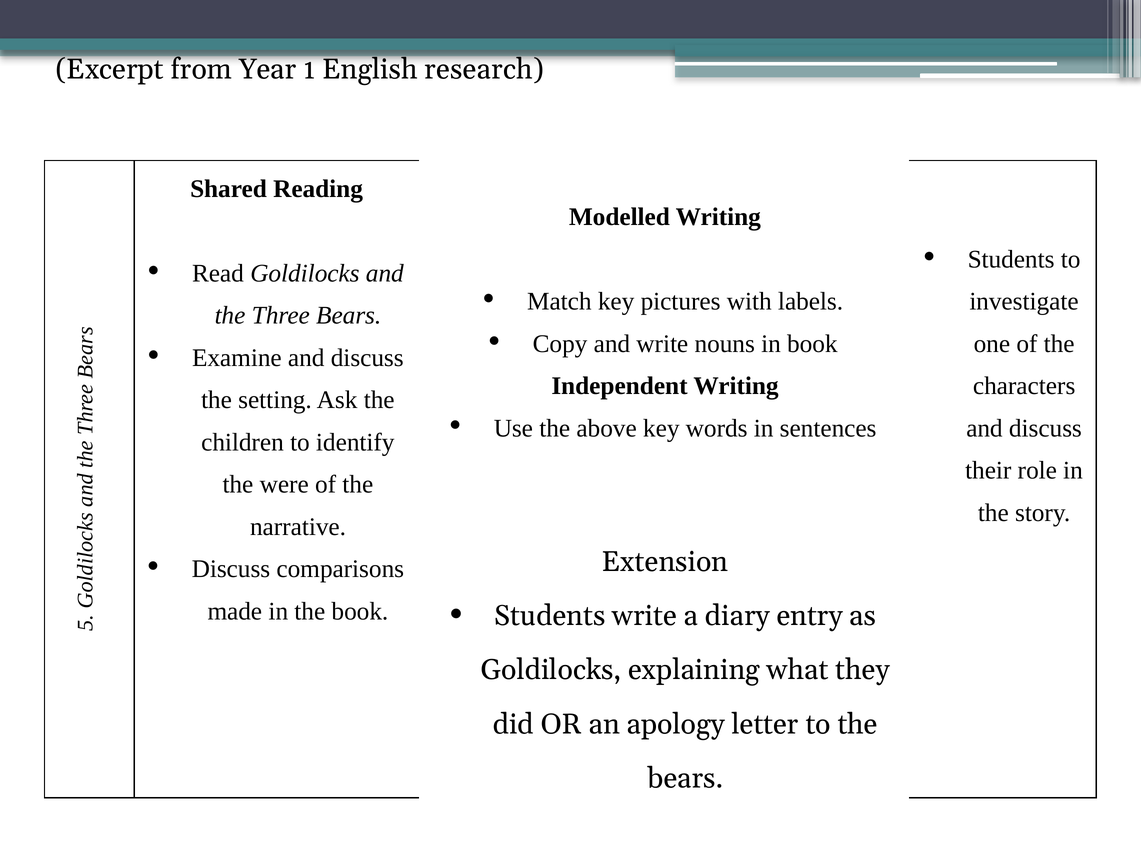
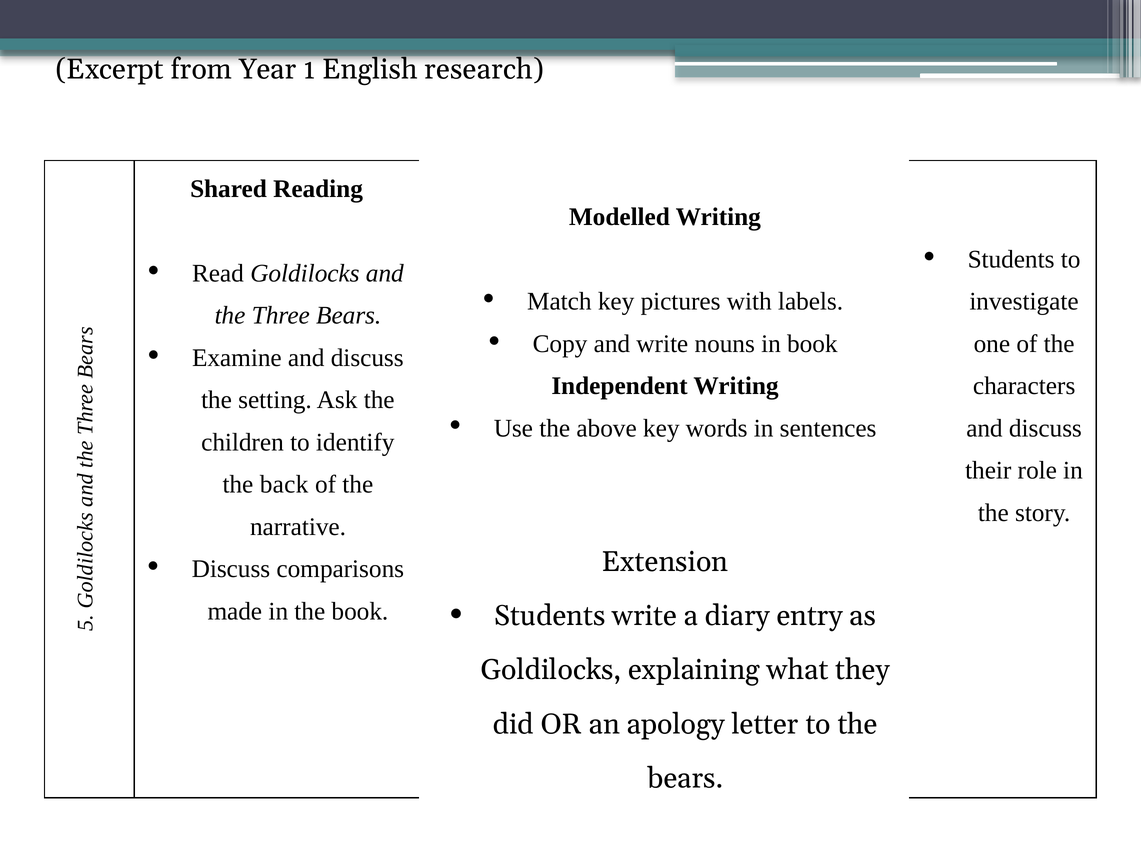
were: were -> back
